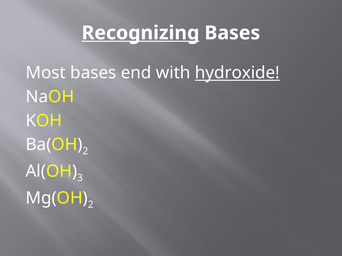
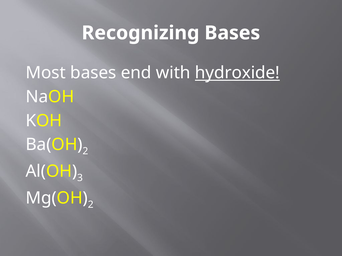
Recognizing underline: present -> none
